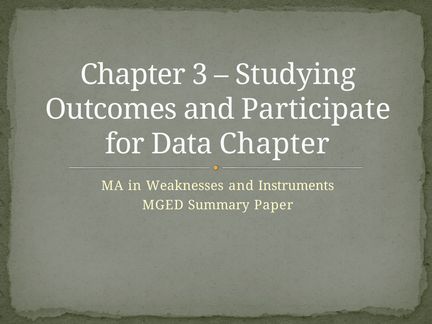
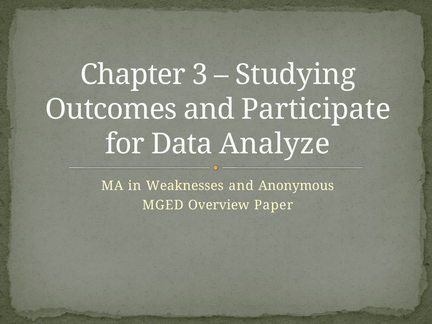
Data Chapter: Chapter -> Analyze
Instruments: Instruments -> Anonymous
Summary: Summary -> Overview
